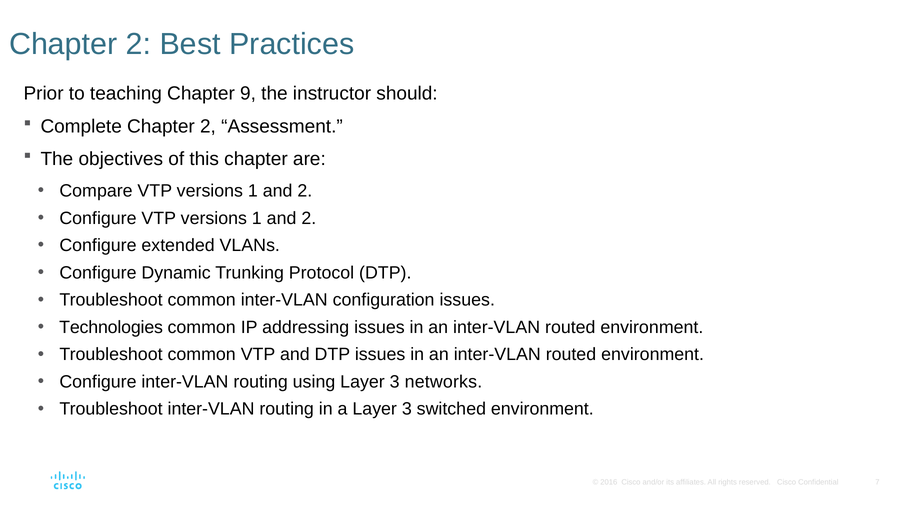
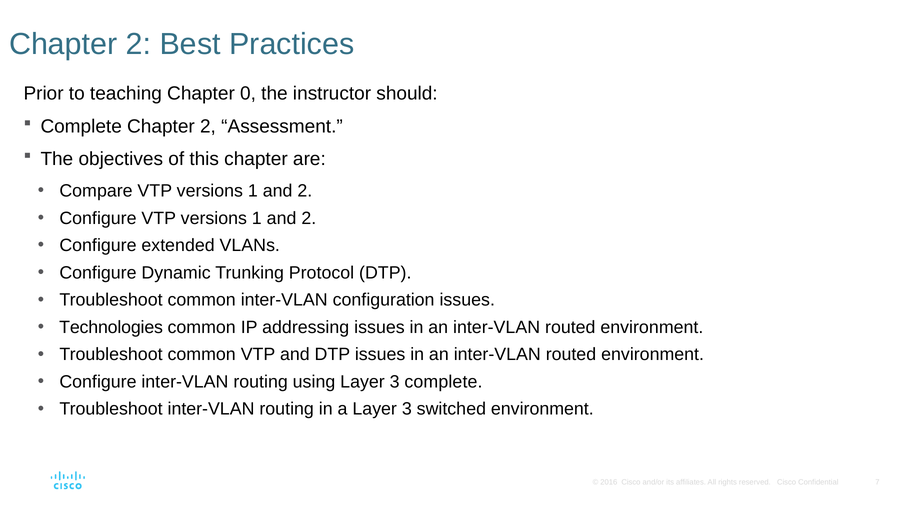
9: 9 -> 0
3 networks: networks -> complete
